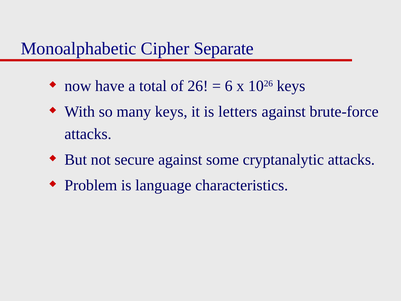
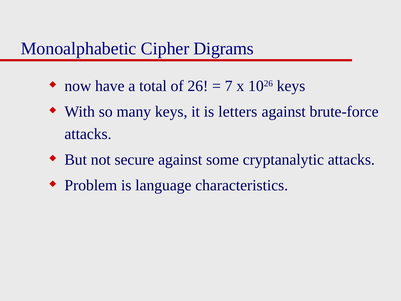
Separate: Separate -> Digrams
6: 6 -> 7
